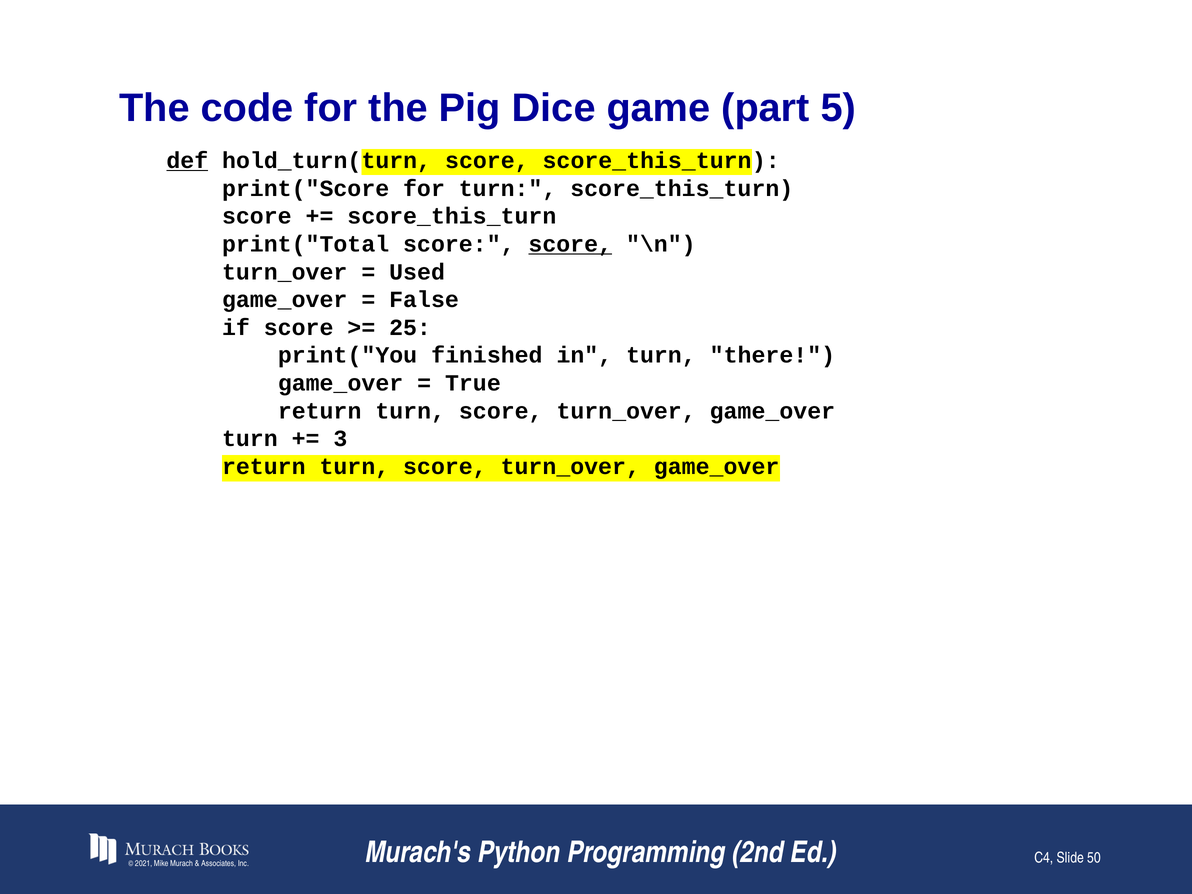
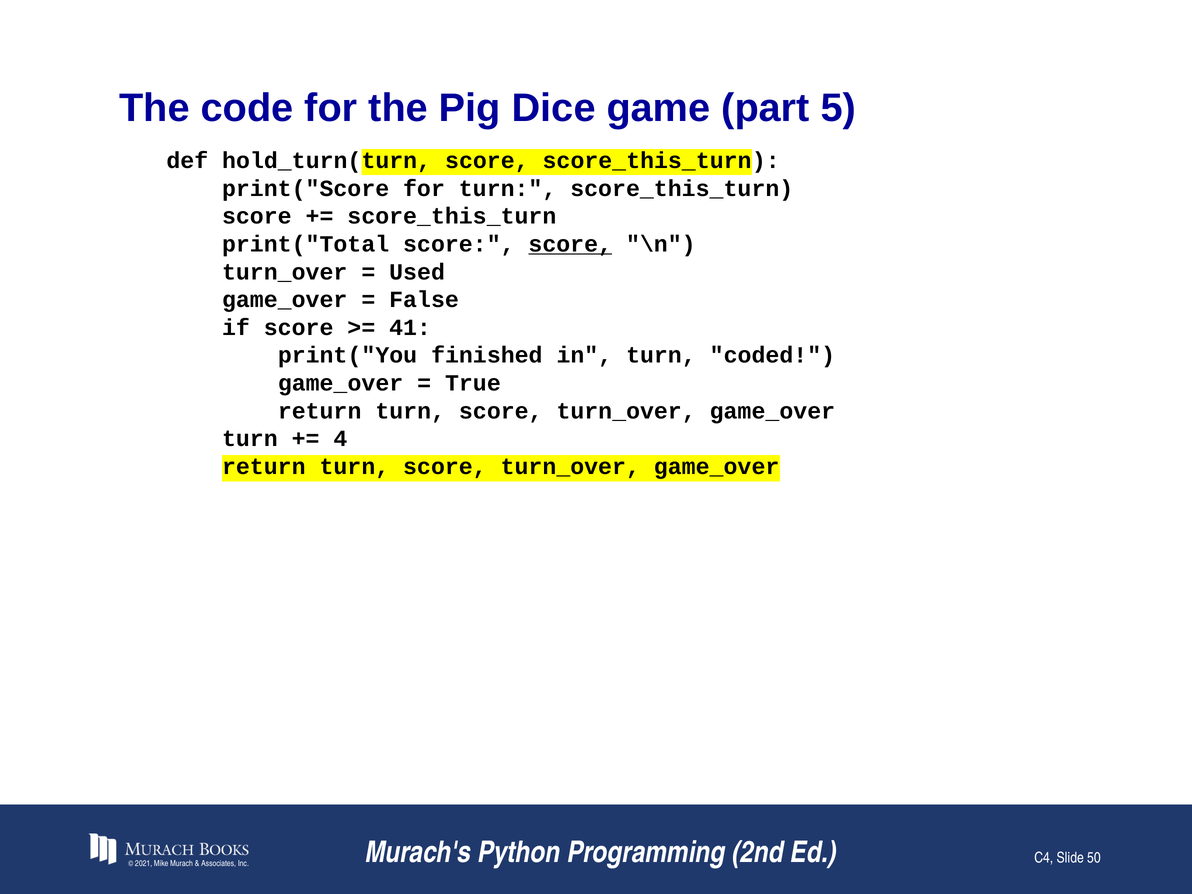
def underline: present -> none
25: 25 -> 41
there: there -> coded
3: 3 -> 4
